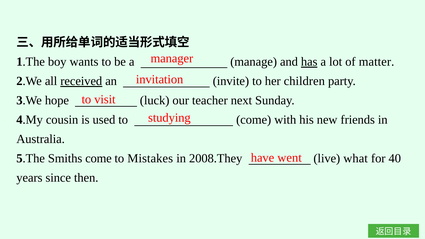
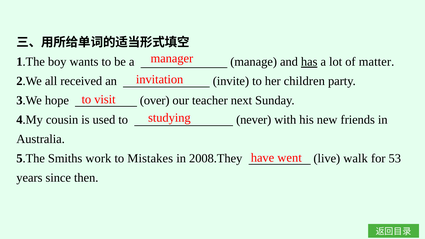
received underline: present -> none
luck: luck -> over
to come: come -> never
Smiths come: come -> work
what: what -> walk
40: 40 -> 53
